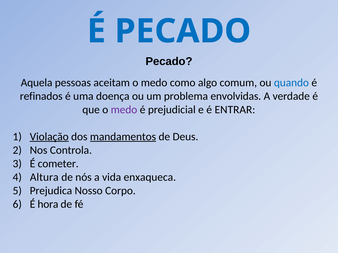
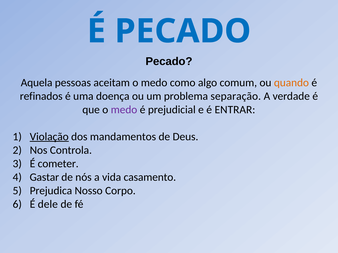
quando colour: blue -> orange
envolvidas: envolvidas -> separação
mandamentos underline: present -> none
Altura: Altura -> Gastar
enxaqueca: enxaqueca -> casamento
hora: hora -> dele
